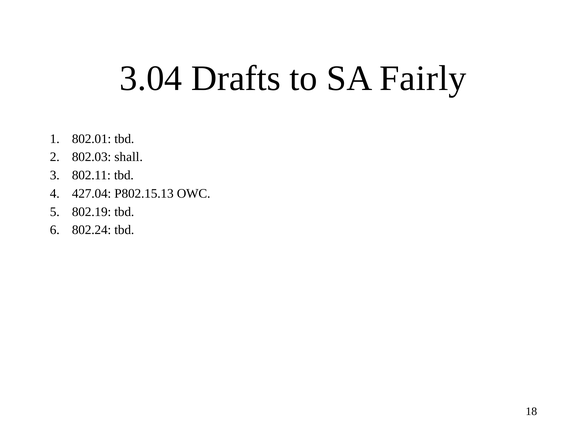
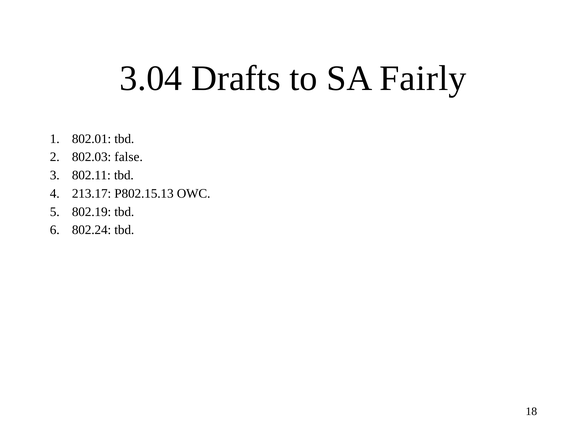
shall: shall -> false
427.04: 427.04 -> 213.17
